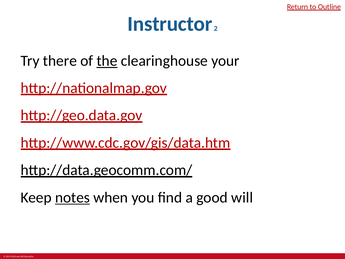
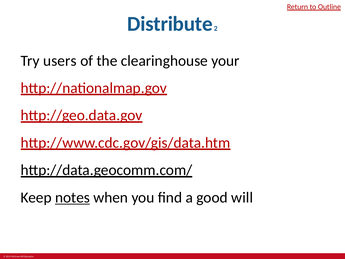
Instructor: Instructor -> Distribute
there: there -> users
the underline: present -> none
